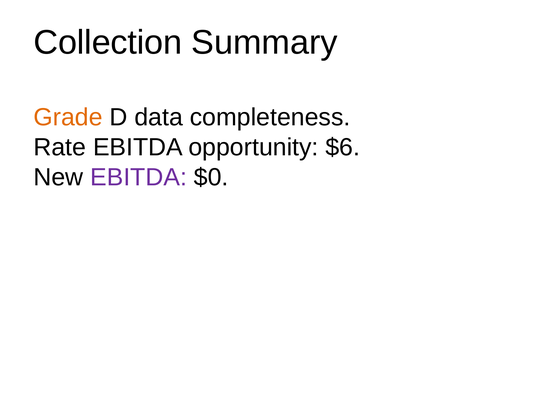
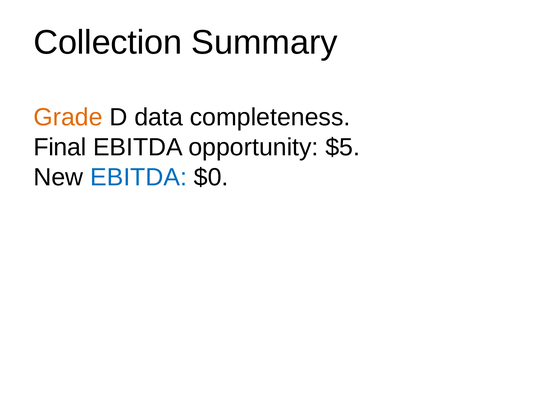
Rate: Rate -> Final
$6: $6 -> $5
EBITDA at (139, 177) colour: purple -> blue
